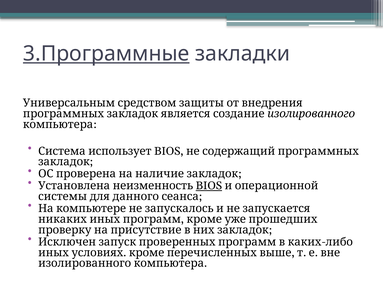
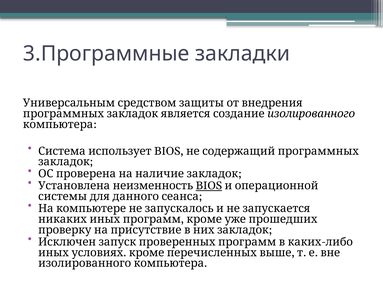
3.Программные underline: present -> none
